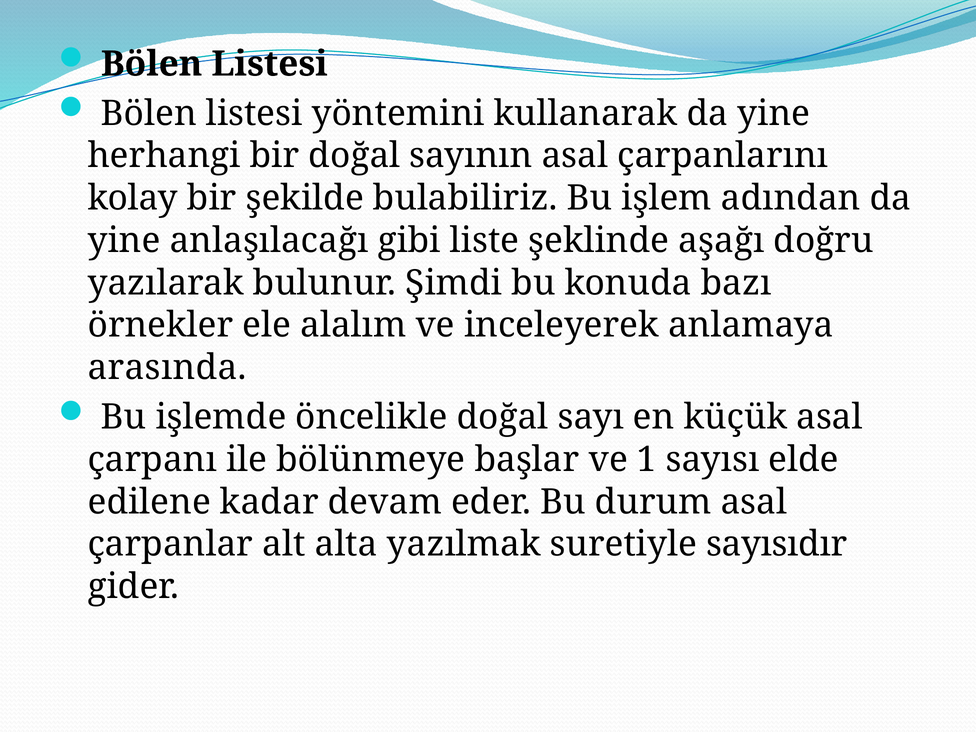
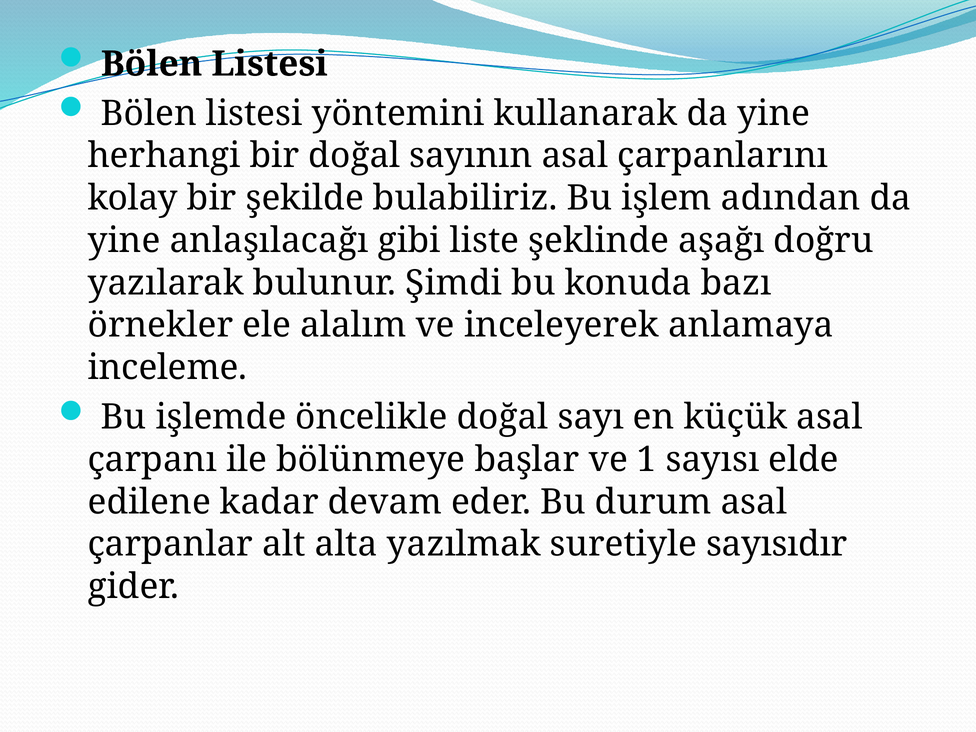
arasında: arasında -> inceleme
